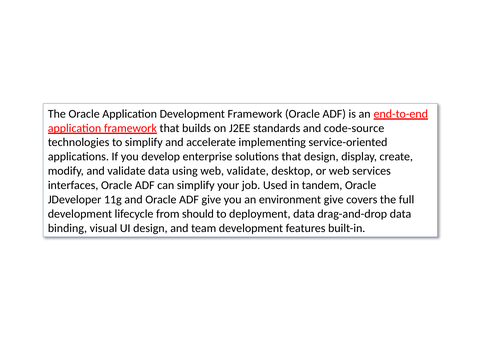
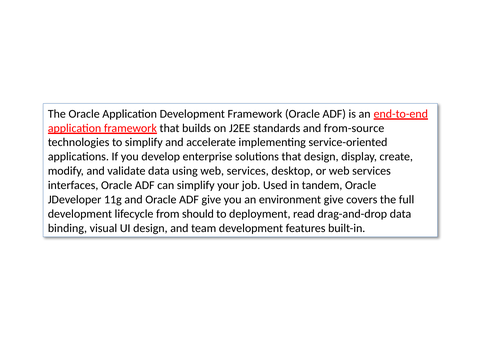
code-source: code-source -> from-source
using web validate: validate -> services
deployment data: data -> read
